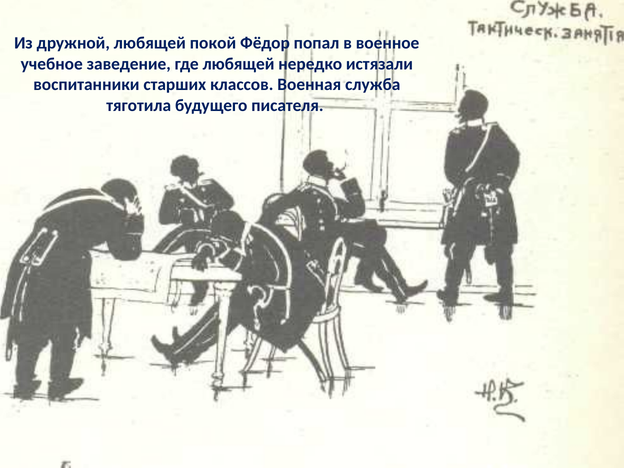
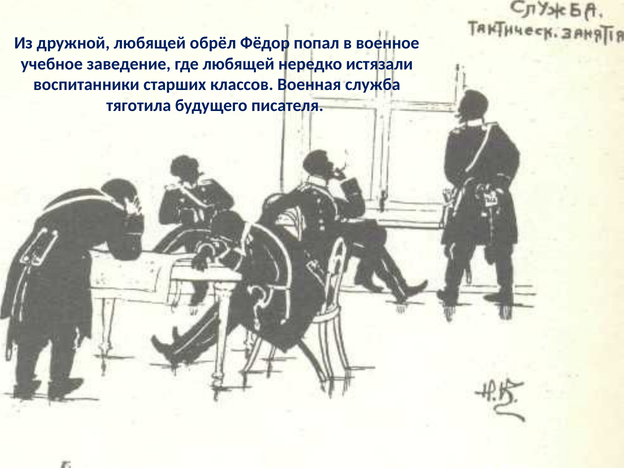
покой: покой -> обрёл
